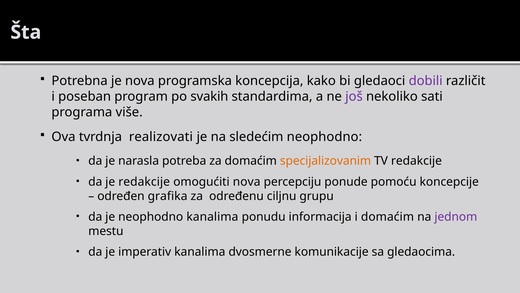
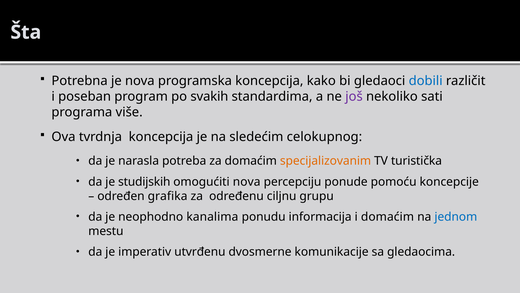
dobili colour: purple -> blue
tvrdnja realizovati: realizovati -> koncepcija
sledećim neophodno: neophodno -> celokupnog
TV redakcije: redakcije -> turistička
je redakcije: redakcije -> studijskih
jednom colour: purple -> blue
imperativ kanalima: kanalima -> utvrđenu
